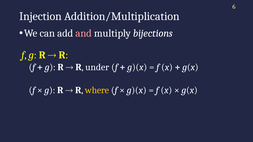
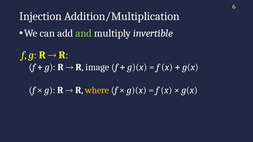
and colour: pink -> light green
bijections: bijections -> invertible
under: under -> image
